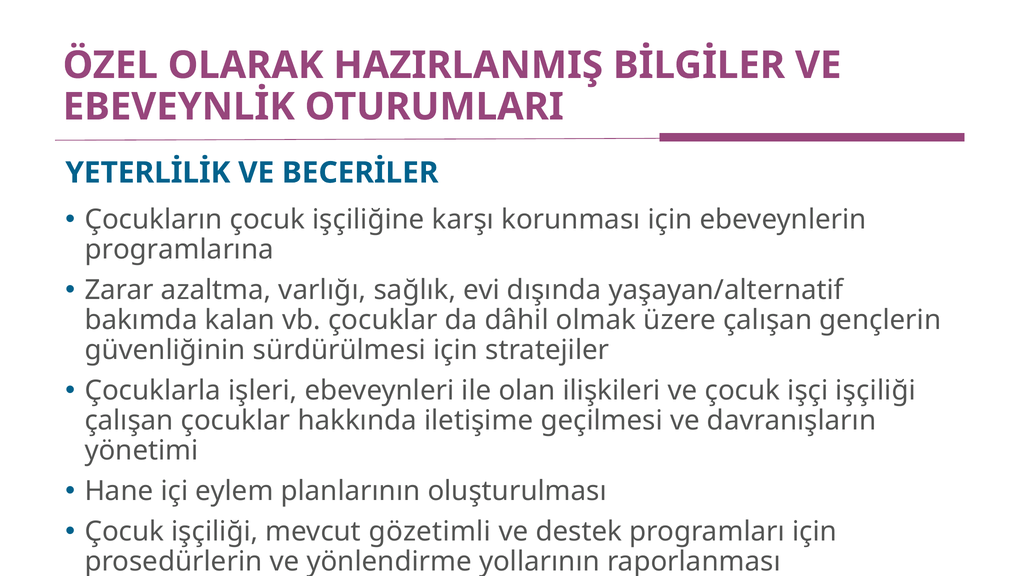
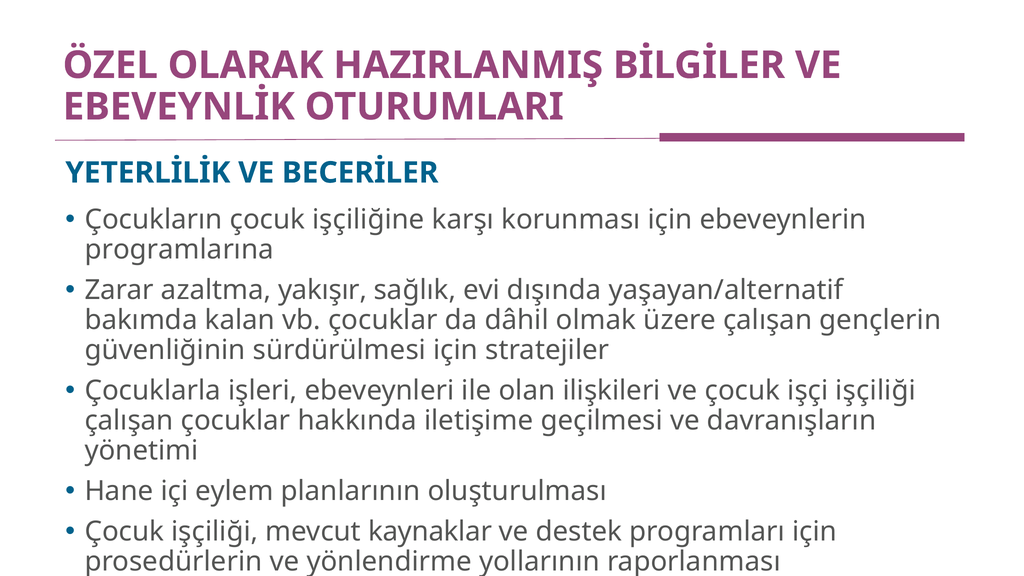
varlığı: varlığı -> yakışır
gözetimli: gözetimli -> kaynaklar
